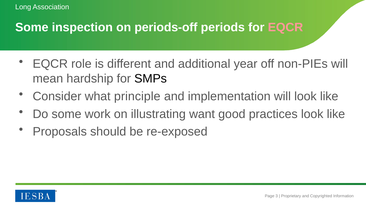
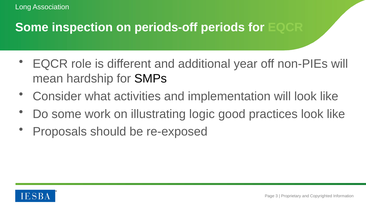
EQCR at (285, 27) colour: pink -> light green
principle: principle -> activities
want: want -> logic
